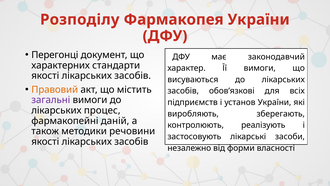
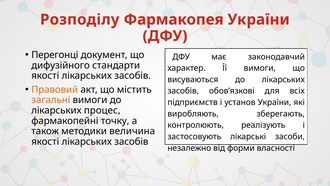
характерних: характерних -> дифузійного
загальні colour: purple -> orange
даній: даній -> точку
речовини: речовини -> величина
